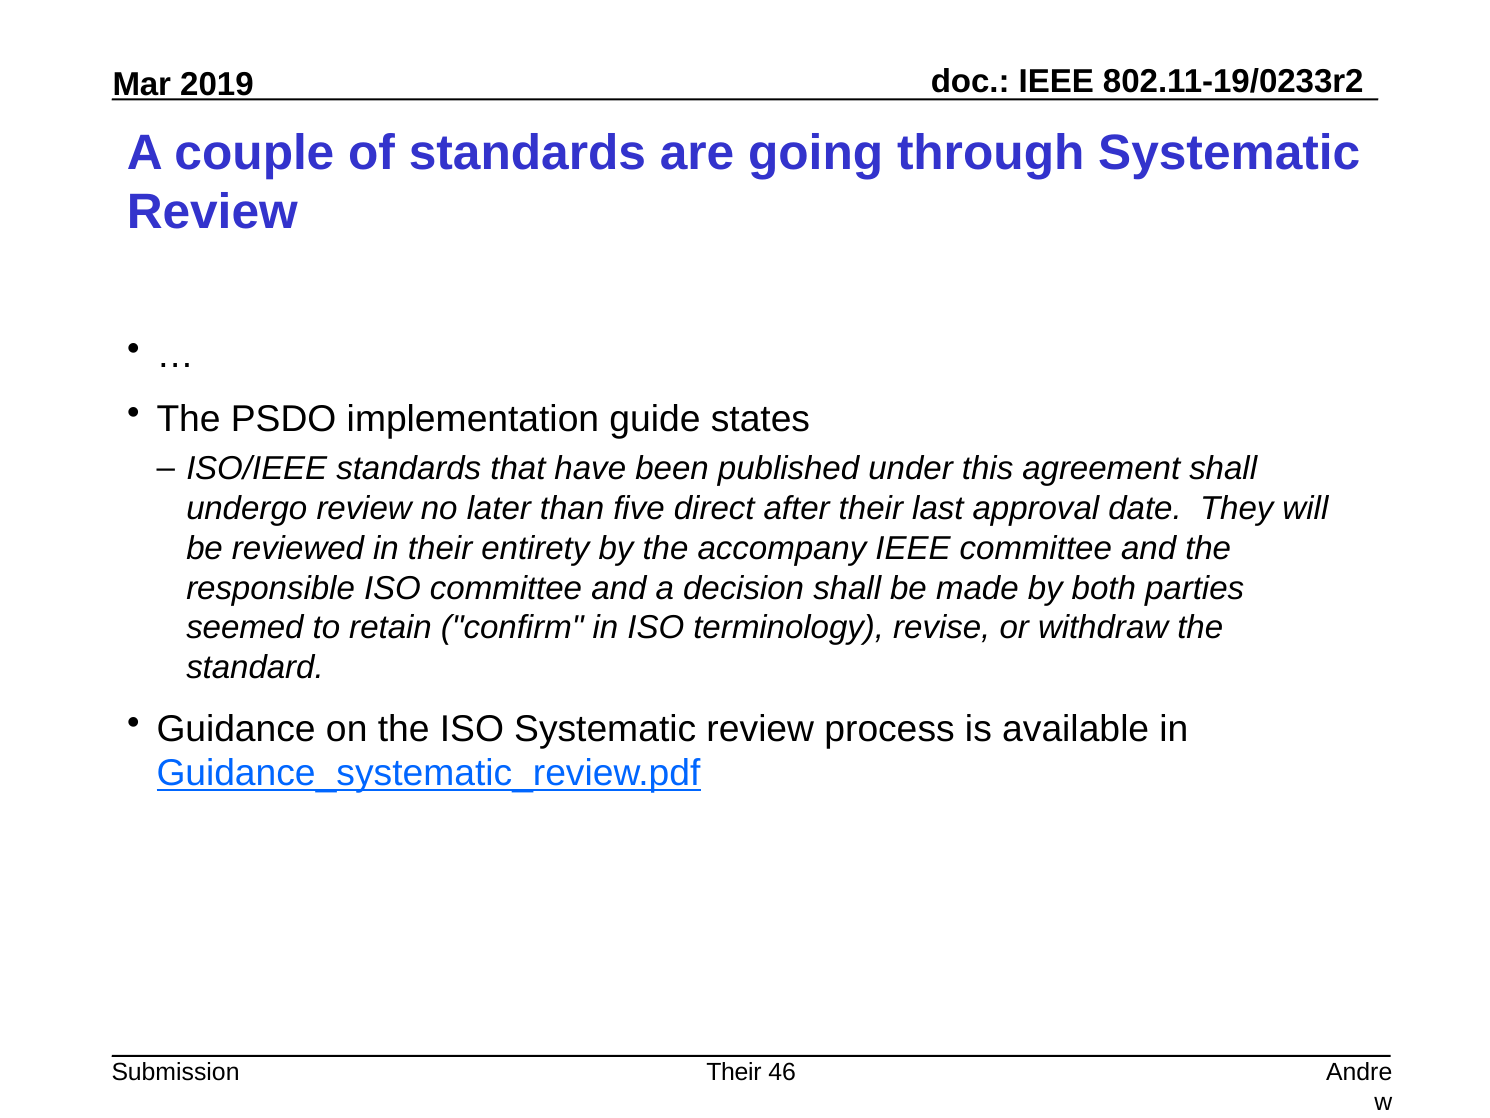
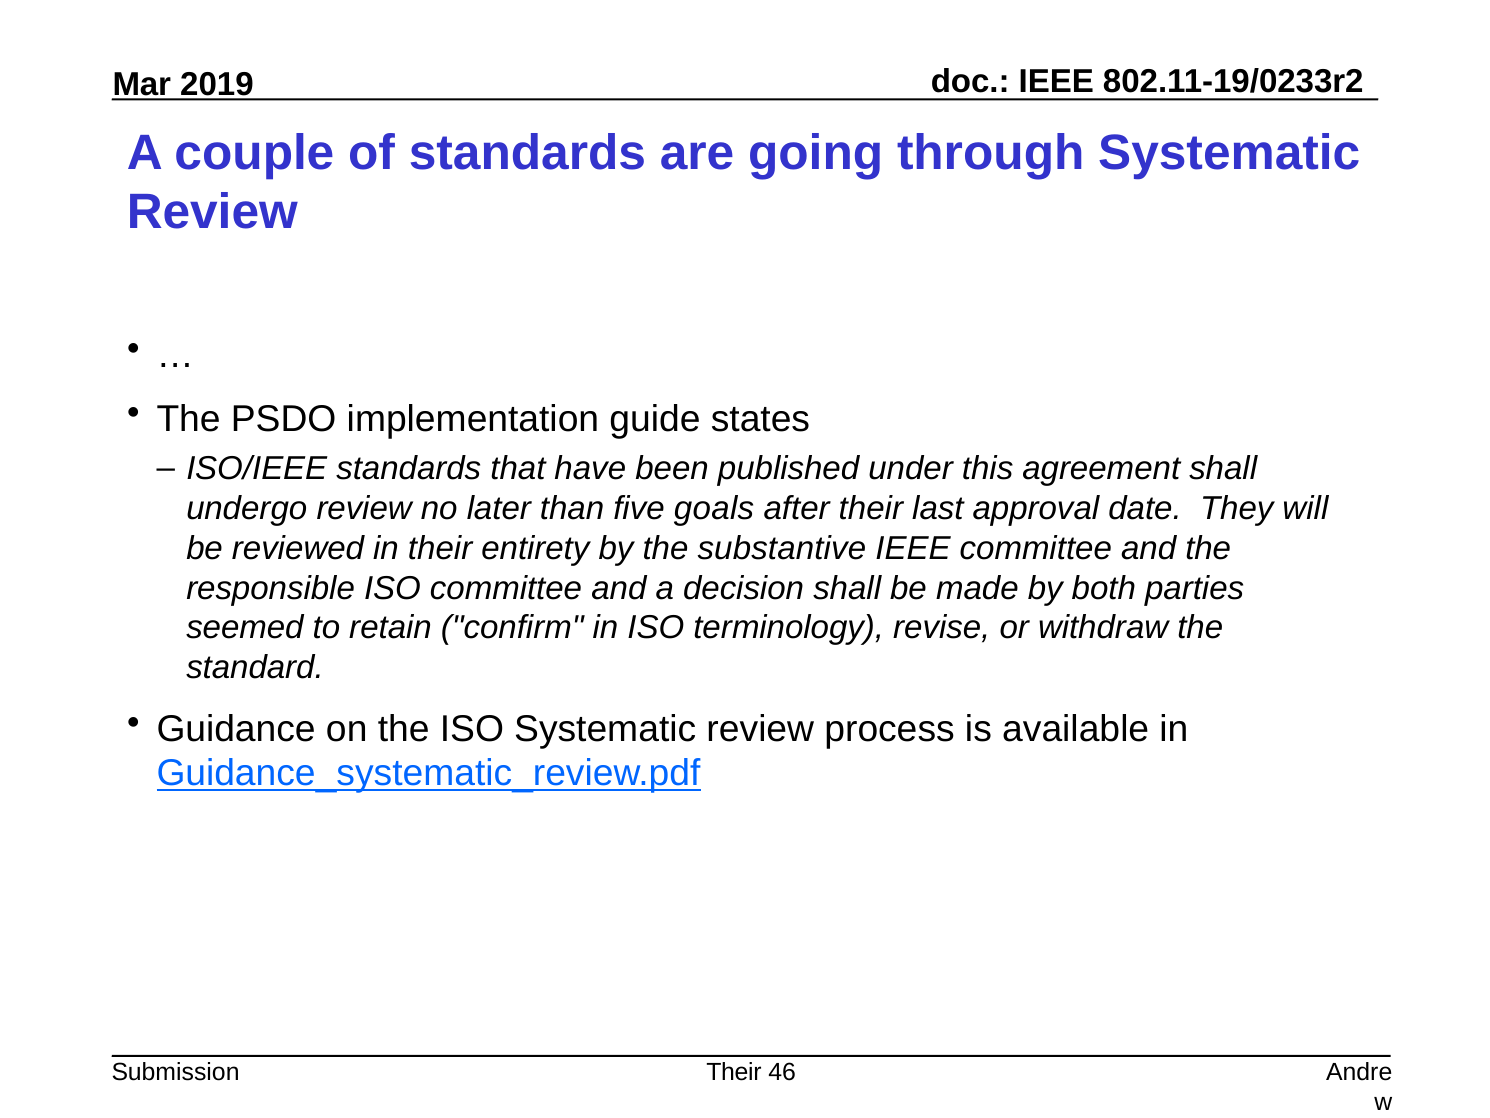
direct: direct -> goals
accompany: accompany -> substantive
